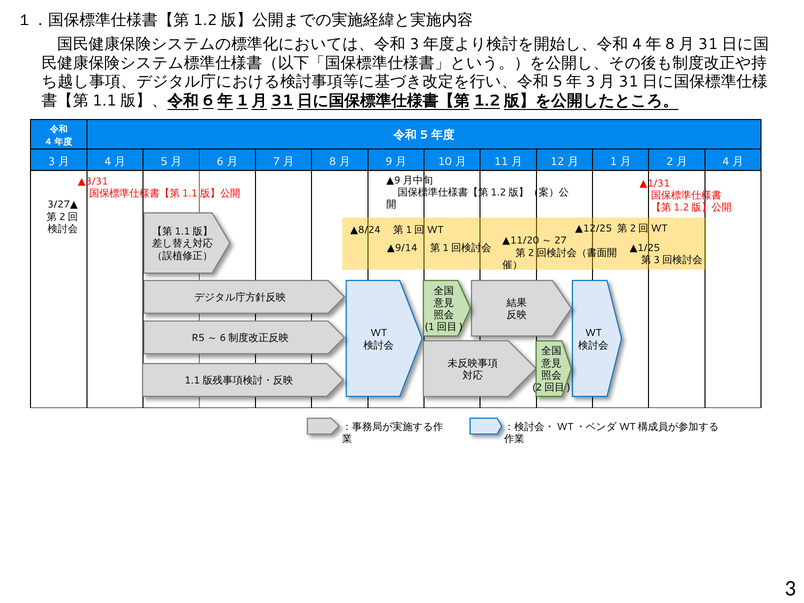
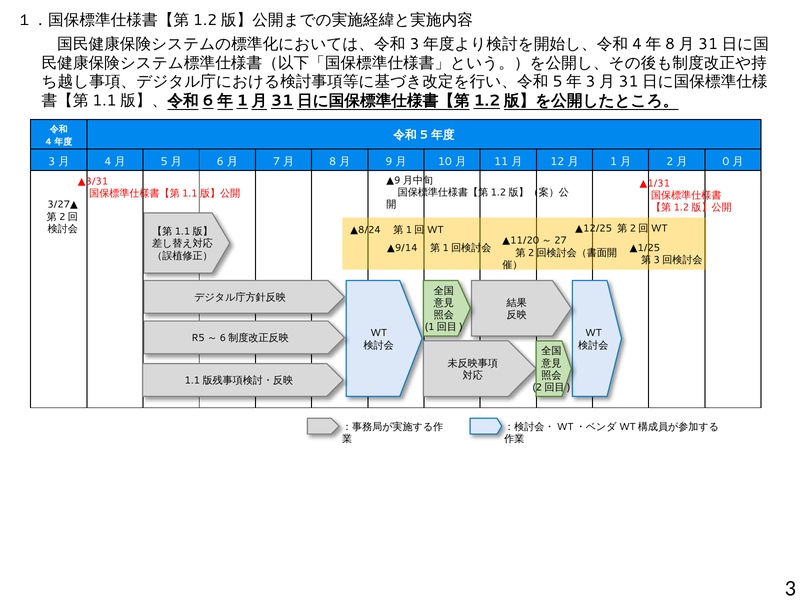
4 at (726, 161): 4 -> 0
